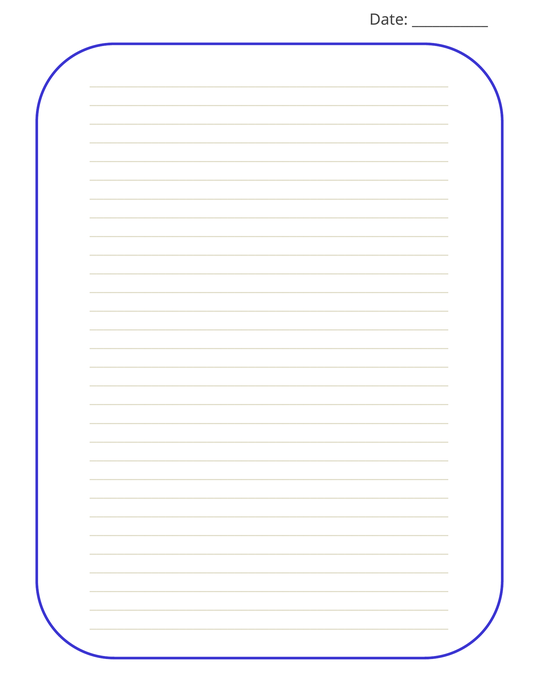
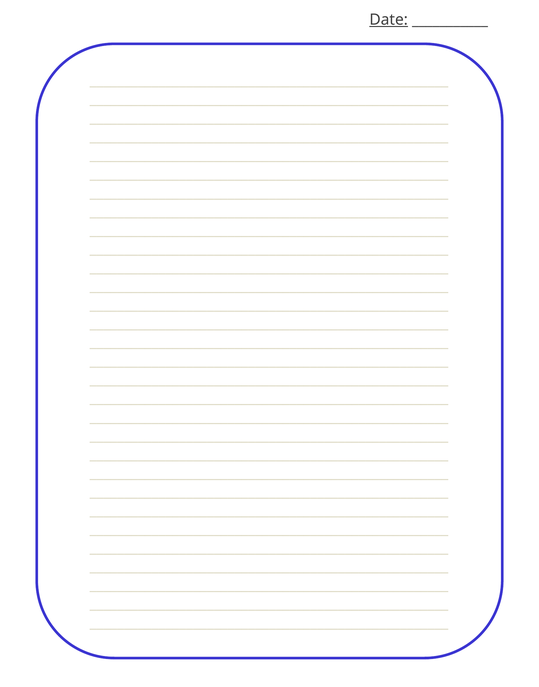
Date underline: none -> present
